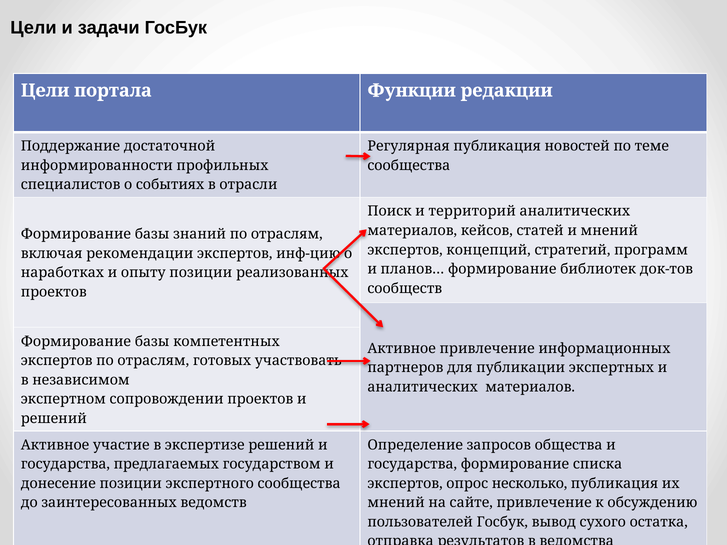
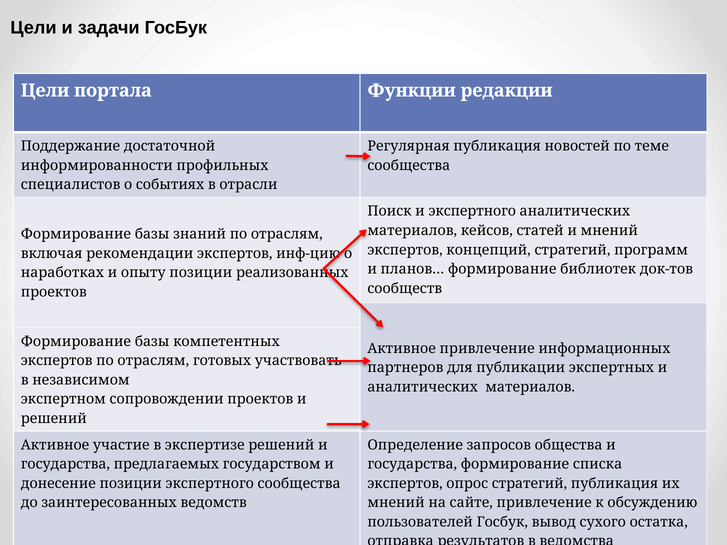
и территорий: территорий -> экспертного
опрос несколько: несколько -> стратегий
